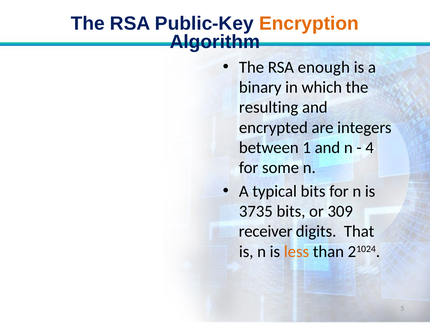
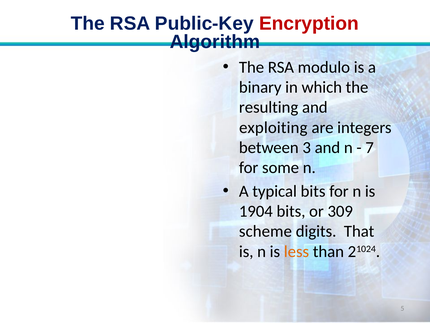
Encryption colour: orange -> red
enough: enough -> modulo
encrypted: encrypted -> exploiting
1: 1 -> 3
4: 4 -> 7
3735: 3735 -> 1904
receiver: receiver -> scheme
